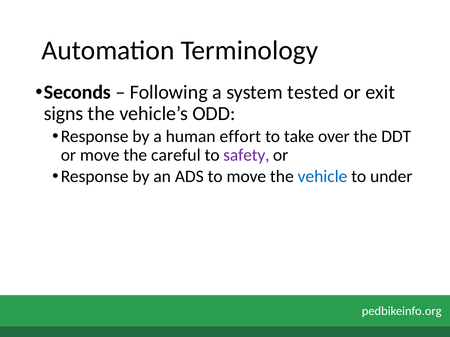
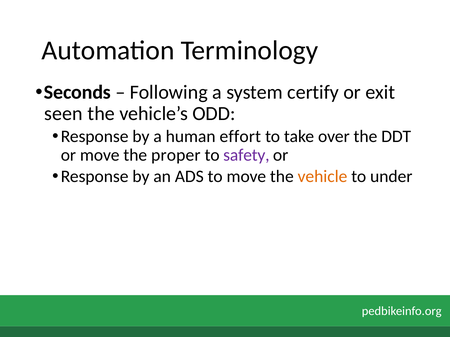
tested: tested -> certify
signs: signs -> seen
careful: careful -> proper
vehicle colour: blue -> orange
